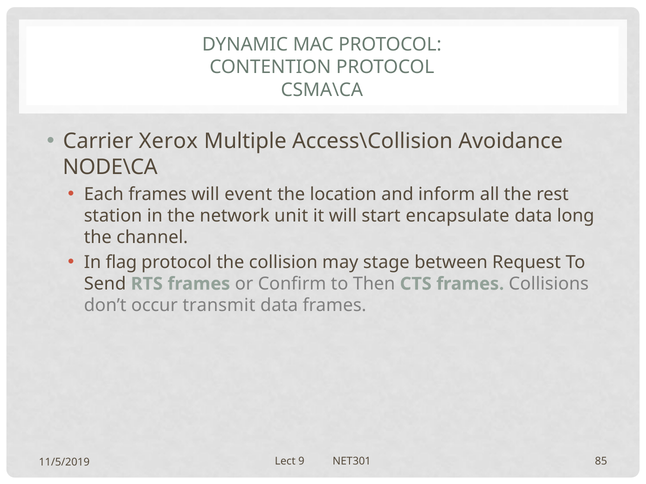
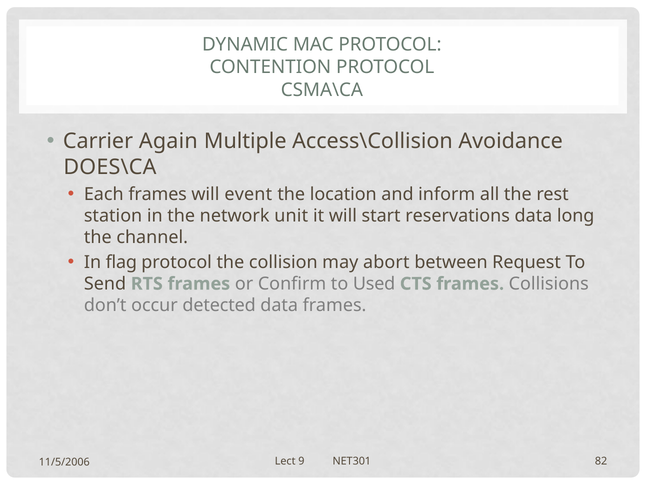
Xerox: Xerox -> Again
NODE\CA: NODE\CA -> DOES\CA
encapsulate: encapsulate -> reservations
stage: stage -> abort
Then: Then -> Used
transmit: transmit -> detected
85: 85 -> 82
11/5/2019: 11/5/2019 -> 11/5/2006
